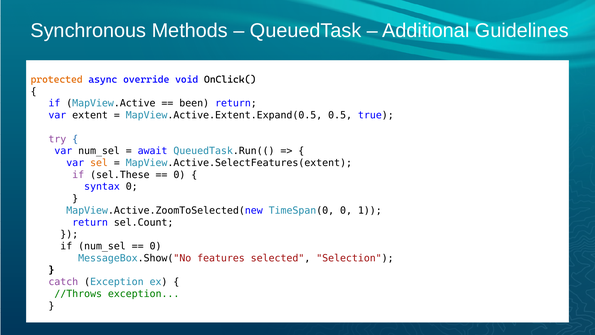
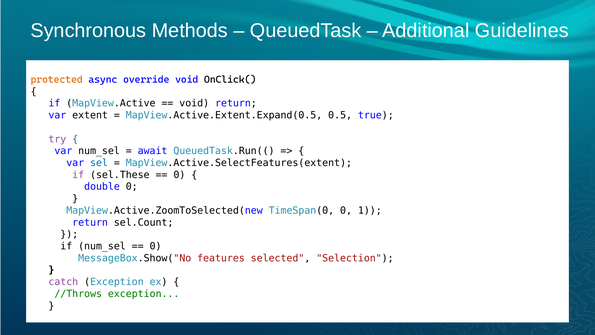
been at (194, 103): been -> void
sel colour: orange -> blue
syntax: syntax -> double
